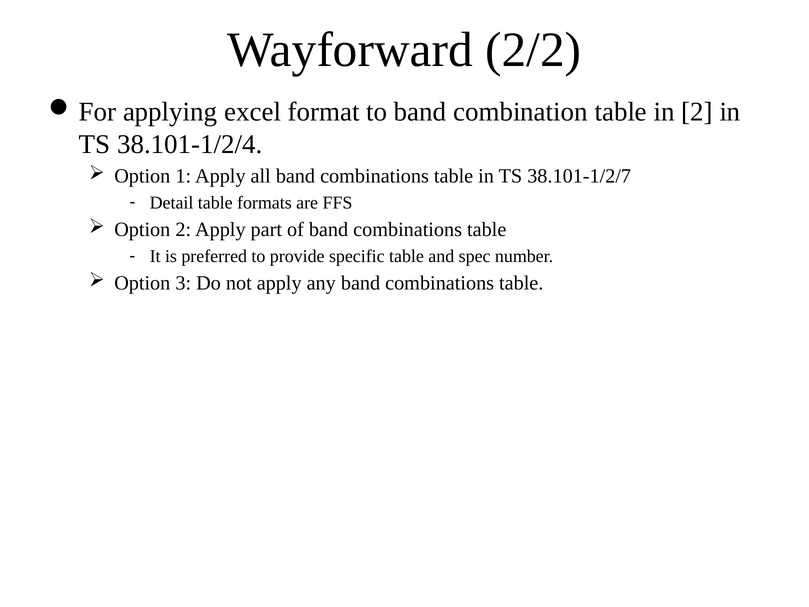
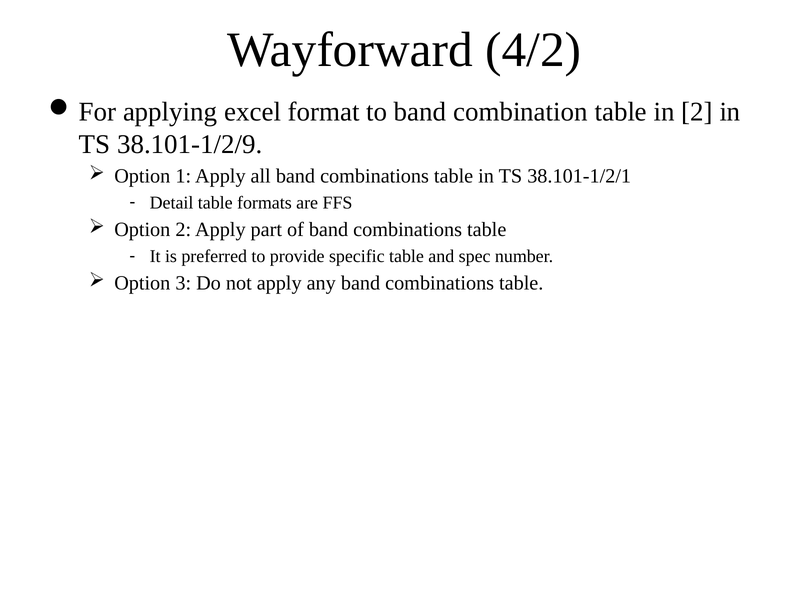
2/2: 2/2 -> 4/2
38.101-1/2/4: 38.101-1/2/4 -> 38.101-1/2/9
38.101-1/2/7: 38.101-1/2/7 -> 38.101-1/2/1
